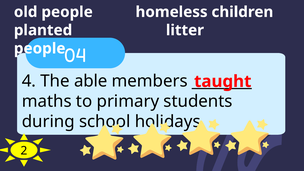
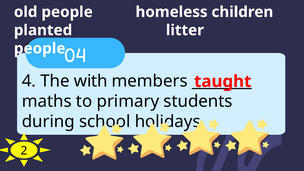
able: able -> with
